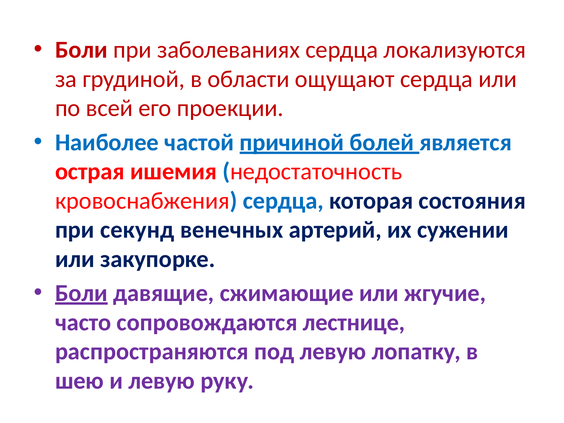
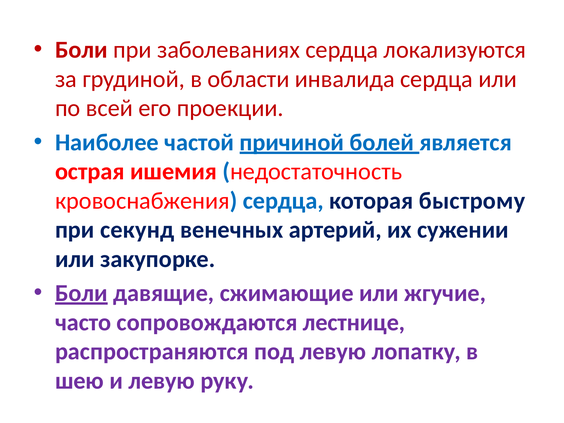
ощущают: ощущают -> инвалида
состояния: состояния -> быстрому
